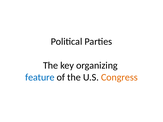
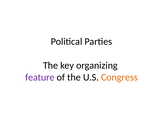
feature colour: blue -> purple
